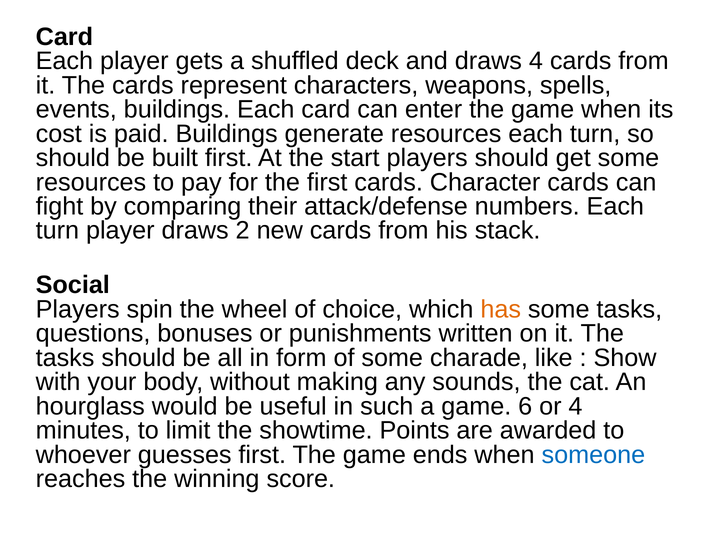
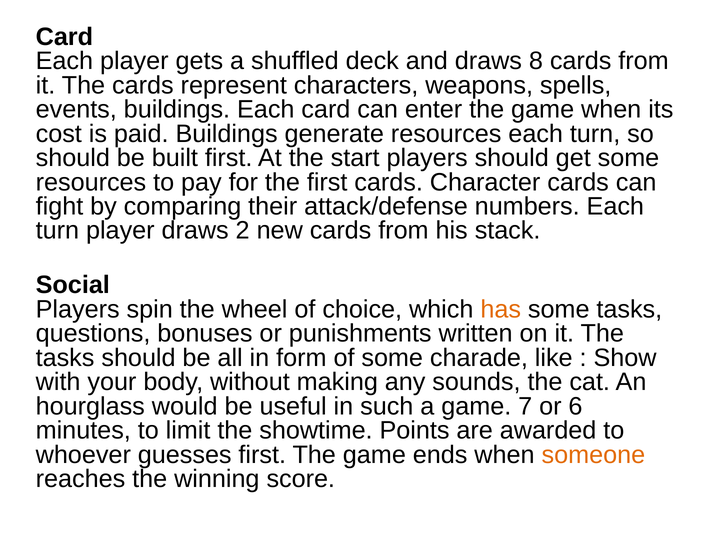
draws 4: 4 -> 8
6: 6 -> 7
or 4: 4 -> 6
someone colour: blue -> orange
